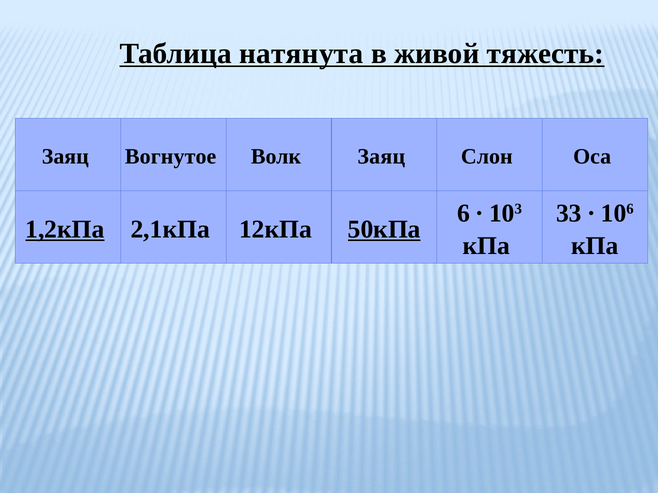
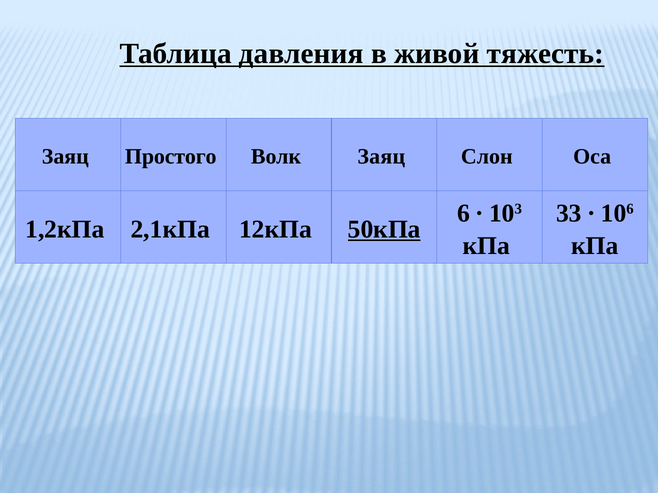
натянута: натянута -> давления
Вогнутое: Вогнутое -> Простого
1,2кПа underline: present -> none
